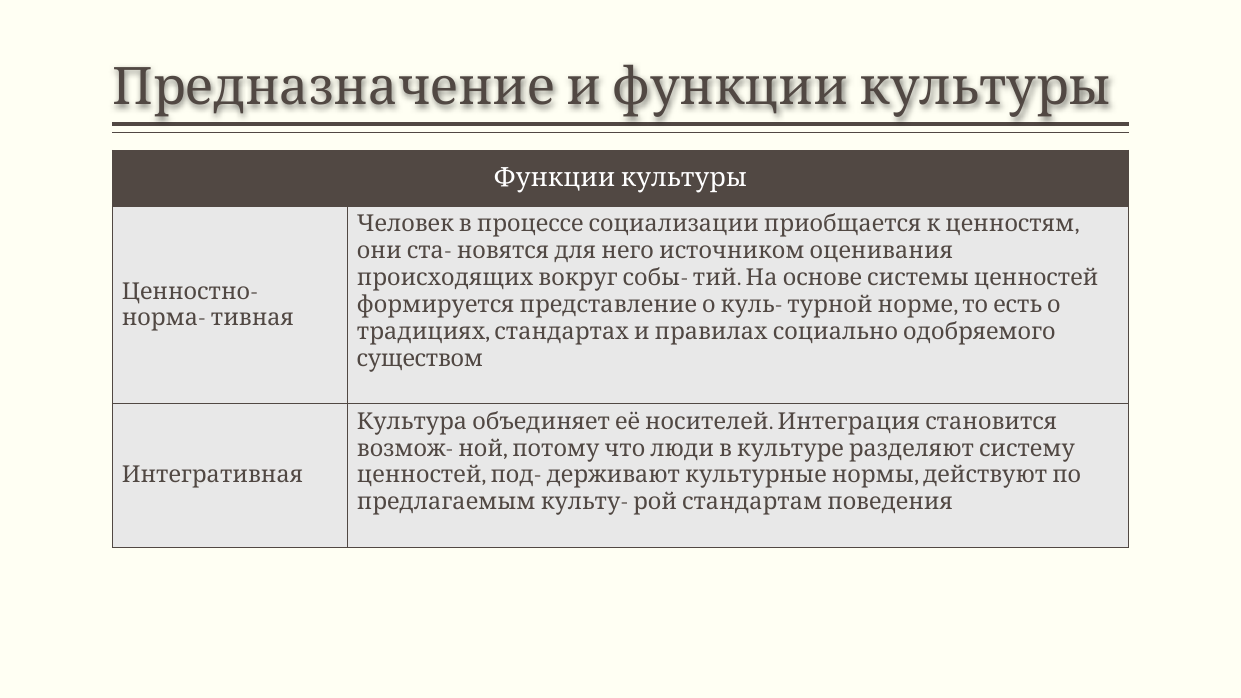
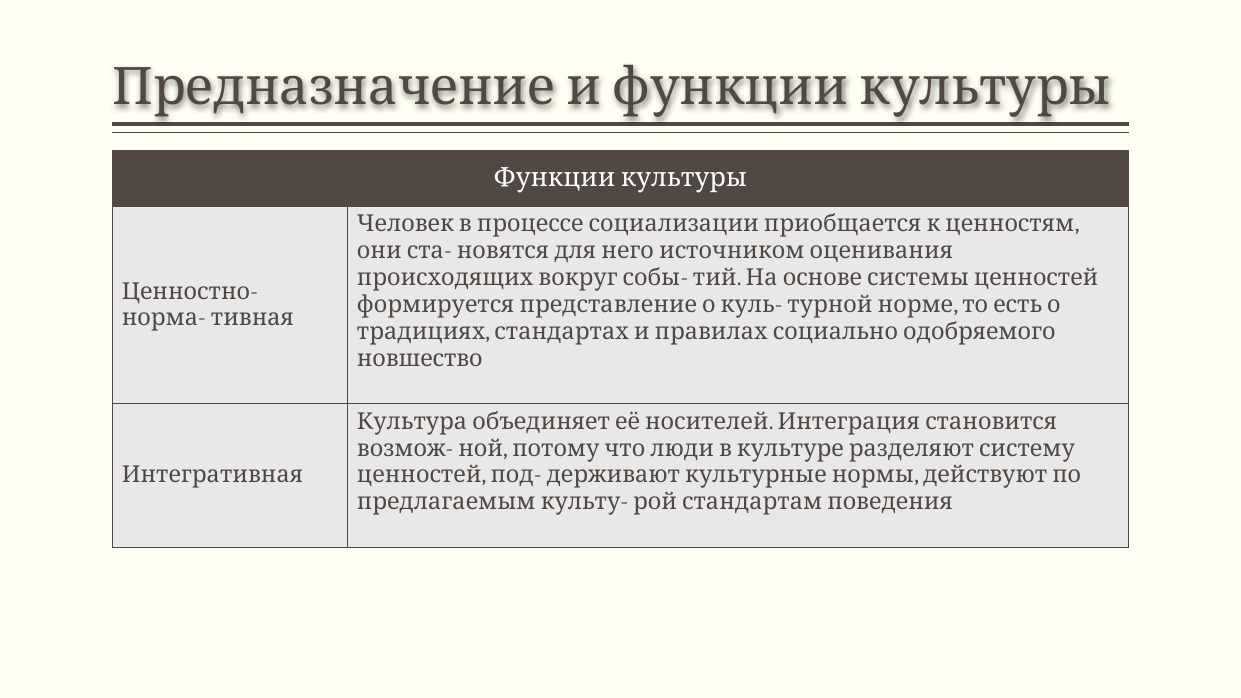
существом: существом -> новшество
